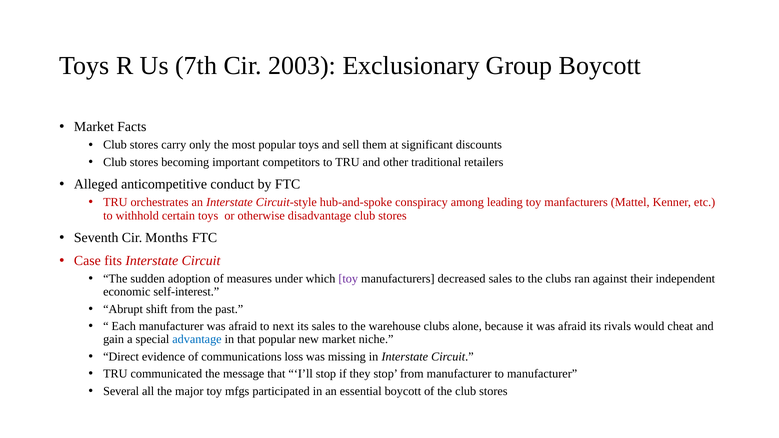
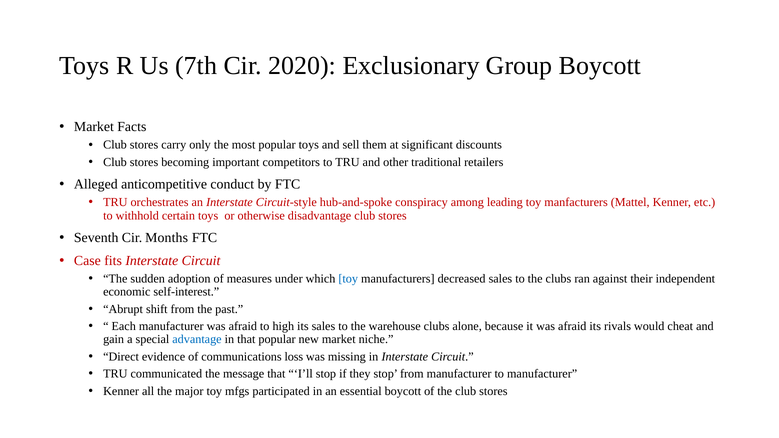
2003: 2003 -> 2020
toy at (348, 279) colour: purple -> blue
next: next -> high
Several at (121, 391): Several -> Kenner
